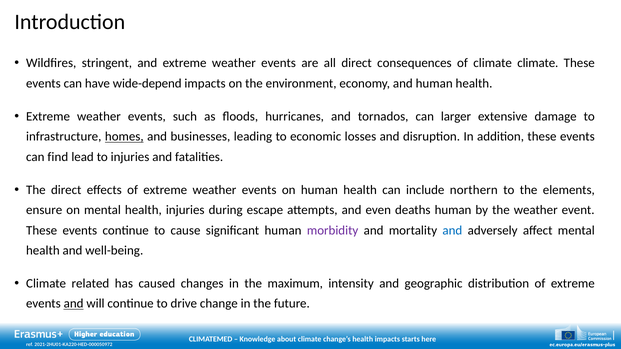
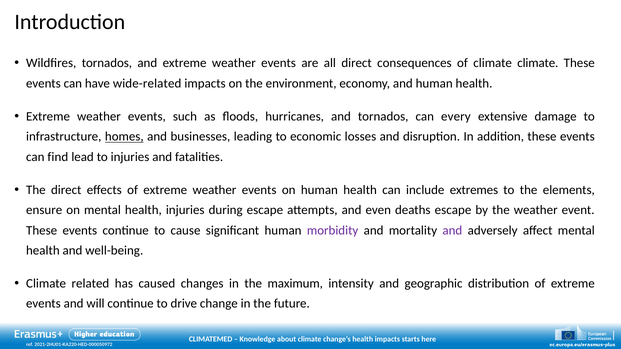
Wildfires stringent: stringent -> tornados
wide-depend: wide-depend -> wide-related
larger: larger -> every
northern: northern -> extremes
deaths human: human -> escape
and at (452, 230) colour: blue -> purple
and at (74, 304) underline: present -> none
